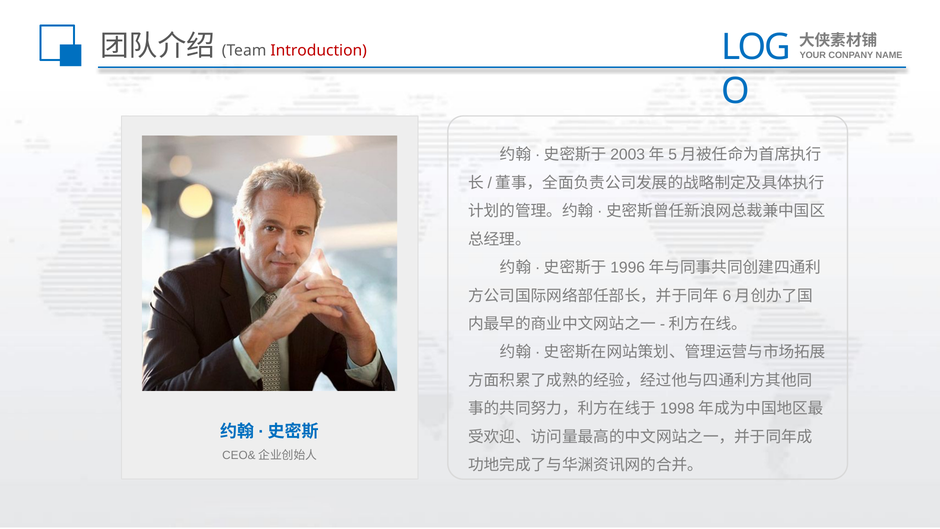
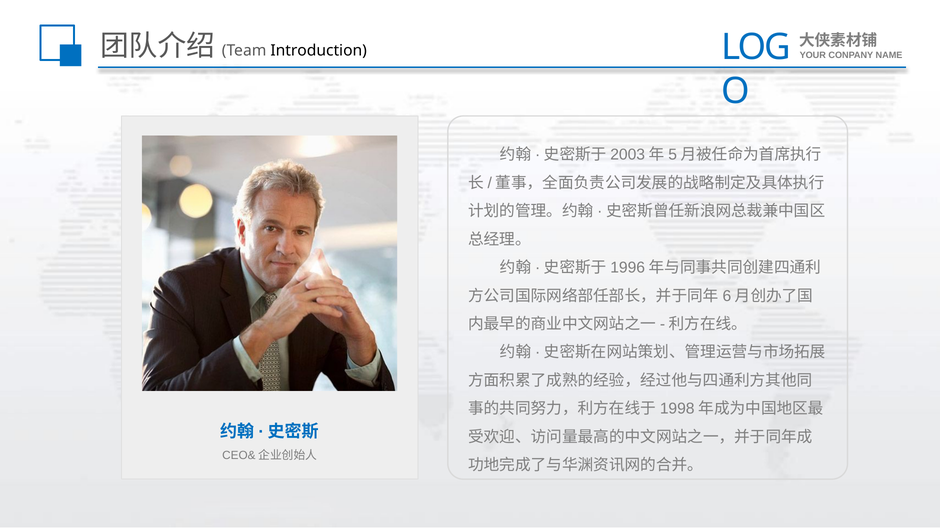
Introduction colour: red -> black
